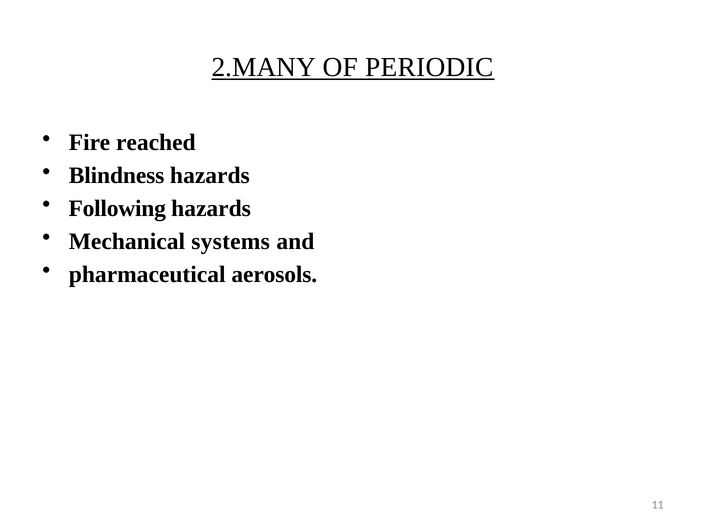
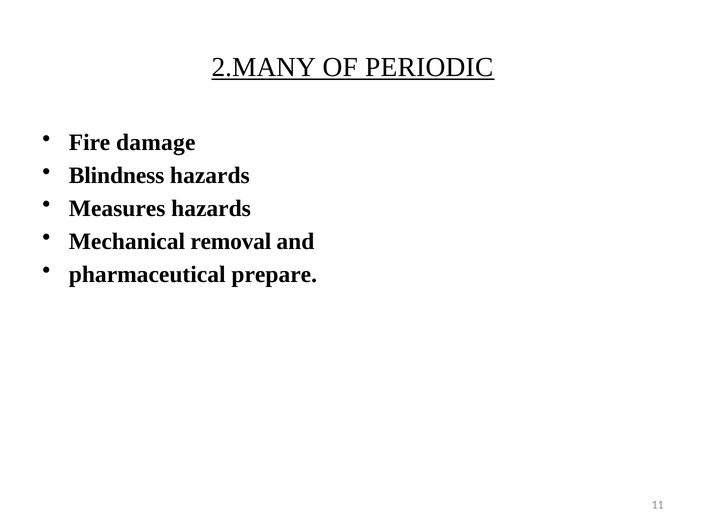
reached: reached -> damage
Following: Following -> Measures
systems: systems -> removal
aerosols: aerosols -> prepare
